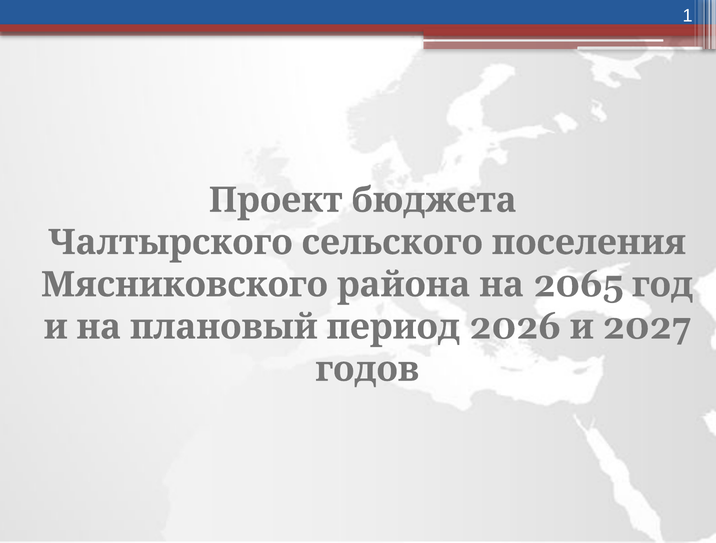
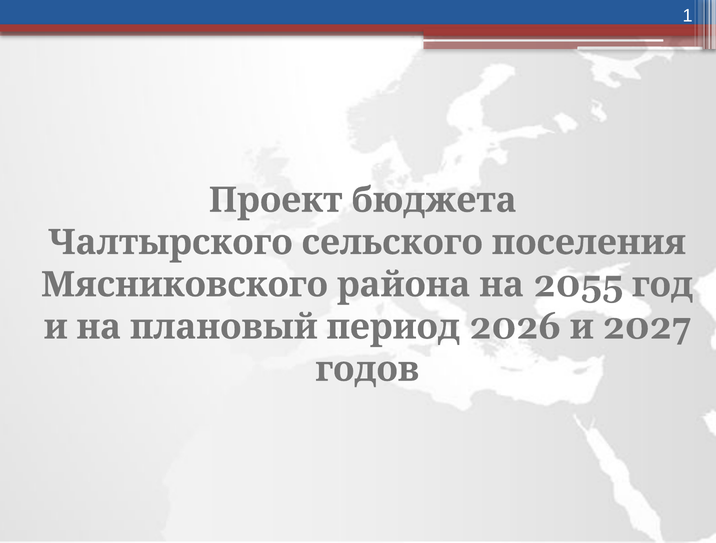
2065: 2065 -> 2055
